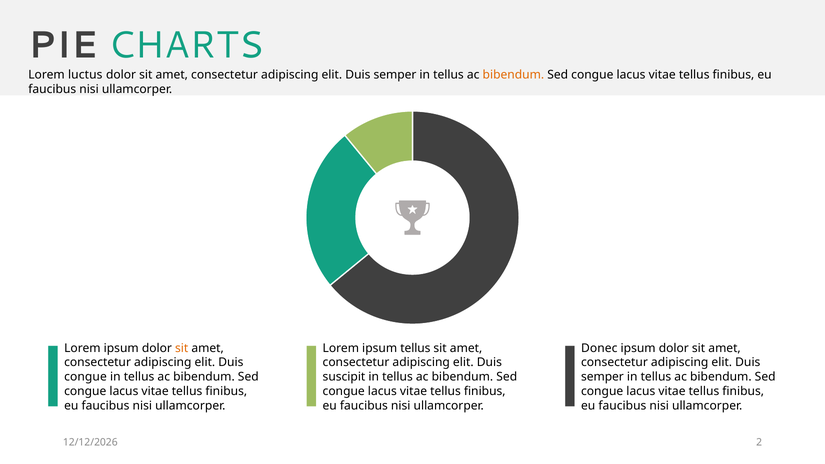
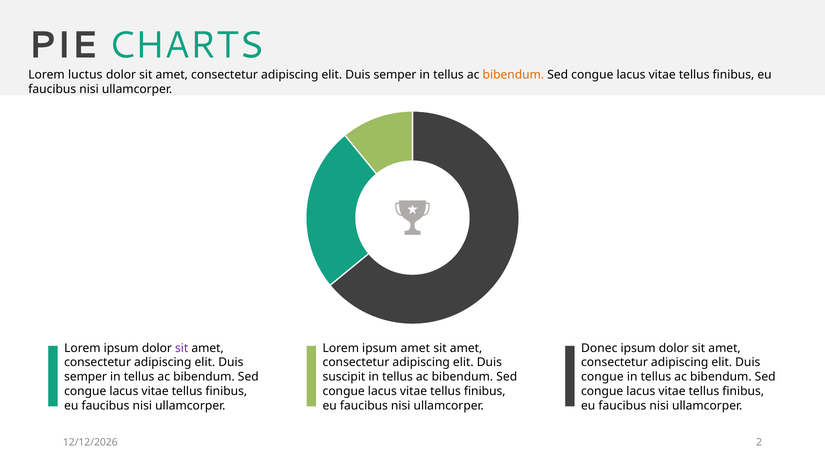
sit at (182, 348) colour: orange -> purple
ipsum tellus: tellus -> amet
congue at (85, 377): congue -> semper
semper at (602, 377): semper -> congue
